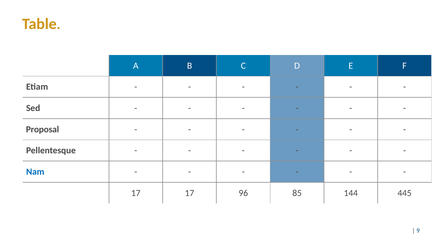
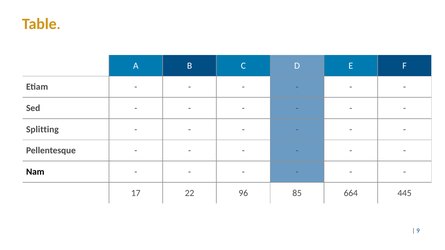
Proposal: Proposal -> Splitting
Nam colour: blue -> black
17 17: 17 -> 22
144: 144 -> 664
